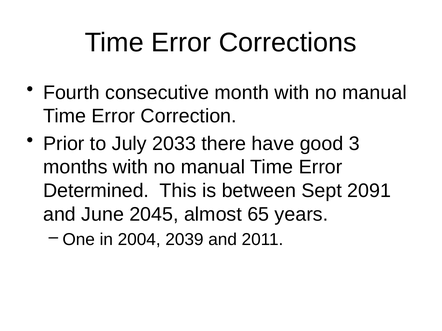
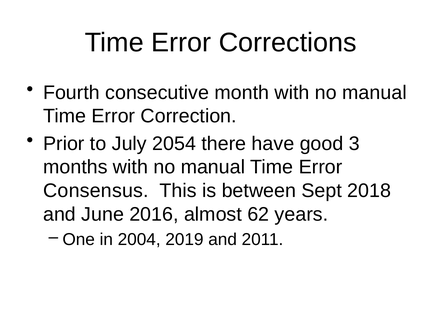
2033: 2033 -> 2054
Determined: Determined -> Consensus
2091: 2091 -> 2018
2045: 2045 -> 2016
65: 65 -> 62
2039: 2039 -> 2019
